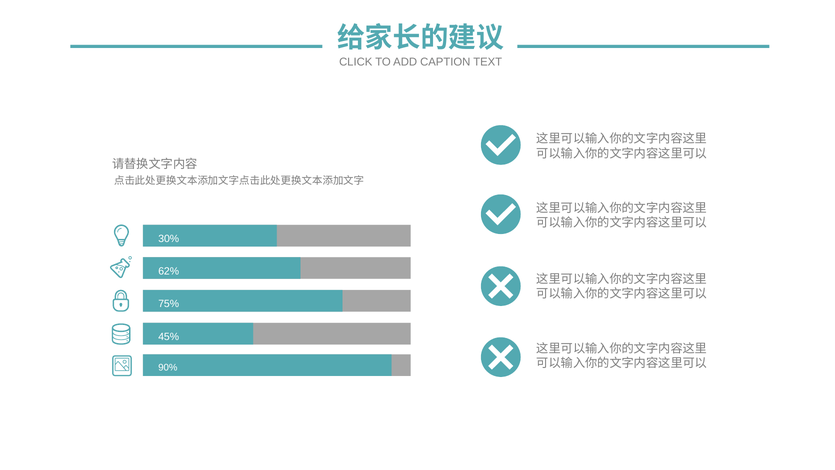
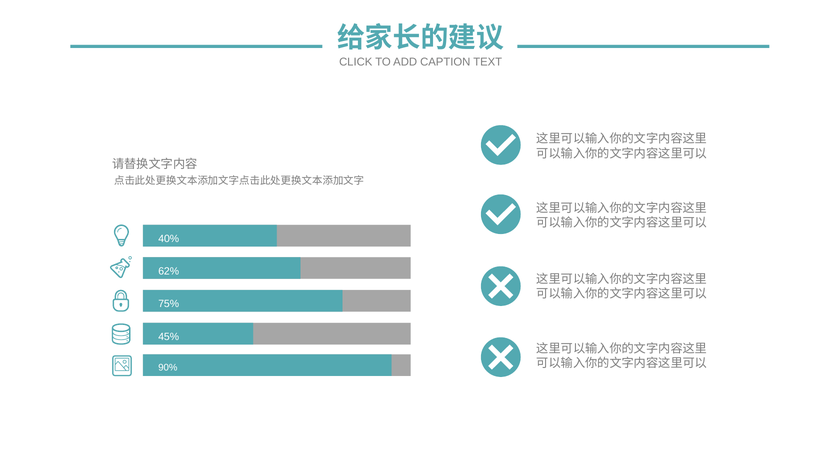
30%: 30% -> 40%
